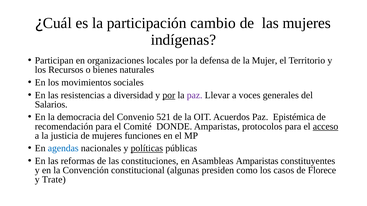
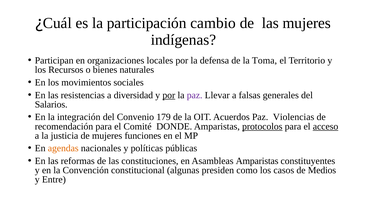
Mujer: Mujer -> Toma
voces: voces -> falsas
democracia: democracia -> integración
521: 521 -> 179
Epistémica: Epistémica -> Violencias
protocolos underline: none -> present
agendas colour: blue -> orange
políticas underline: present -> none
Florece: Florece -> Medios
Trate: Trate -> Entre
